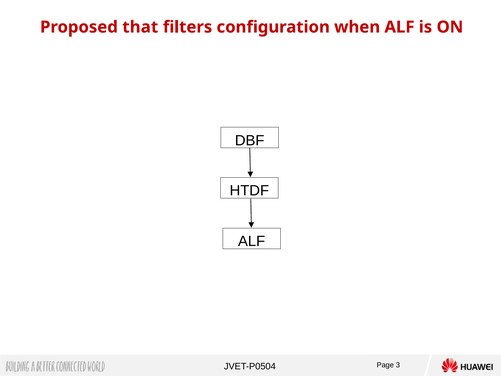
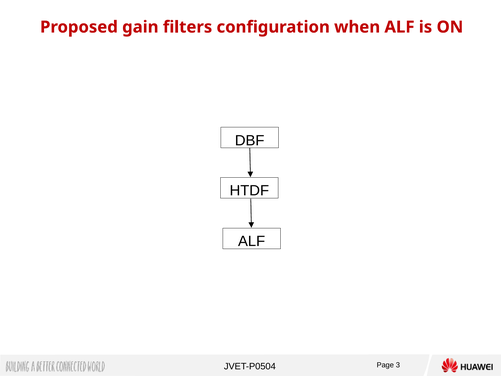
that: that -> gain
